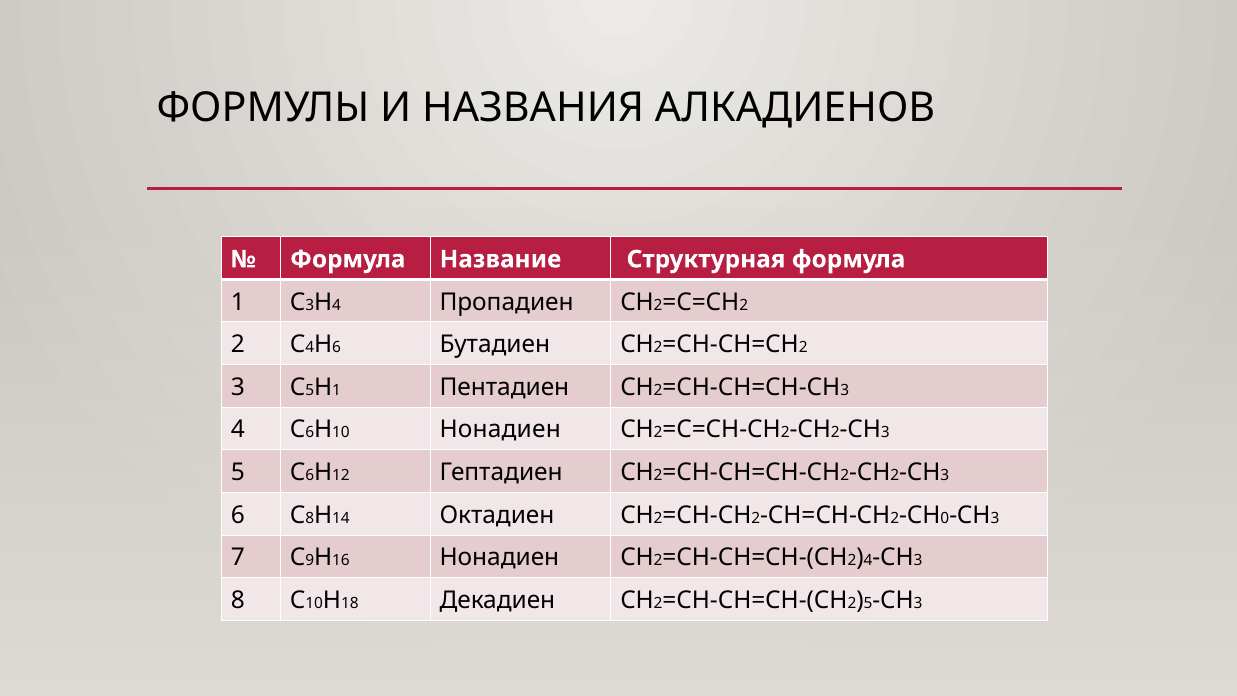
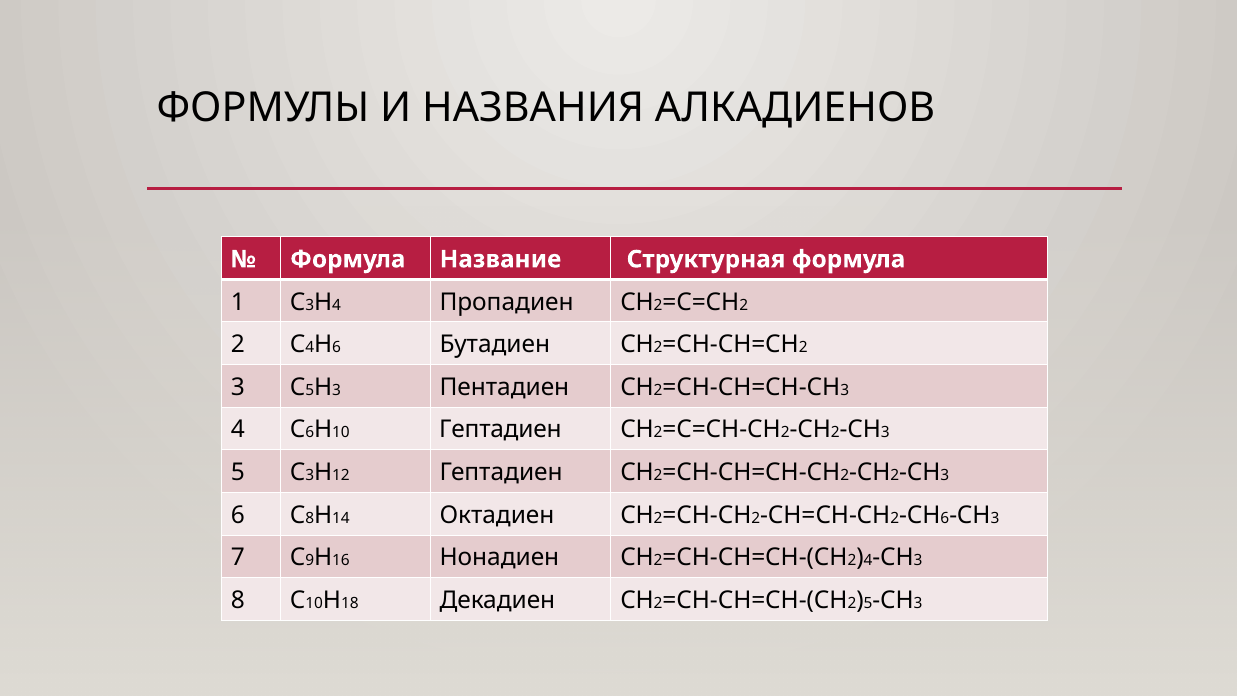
1 at (337, 390): 1 -> 3
Нонадиен at (500, 430): Нонадиен -> Гептадиен
6 at (310, 475): 6 -> 3
0 at (945, 518): 0 -> 6
